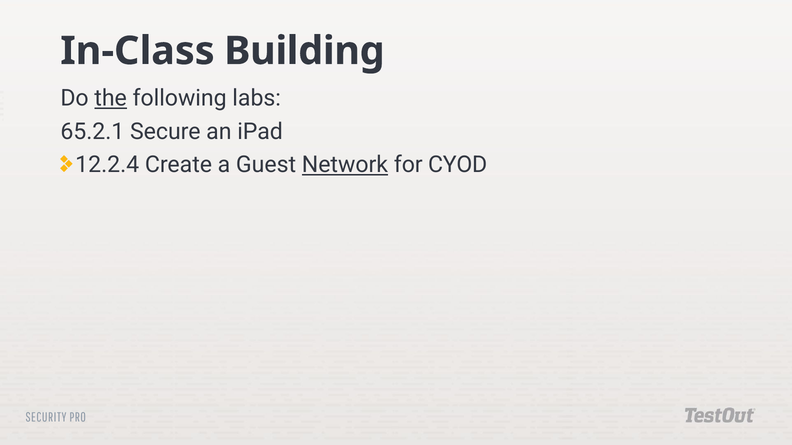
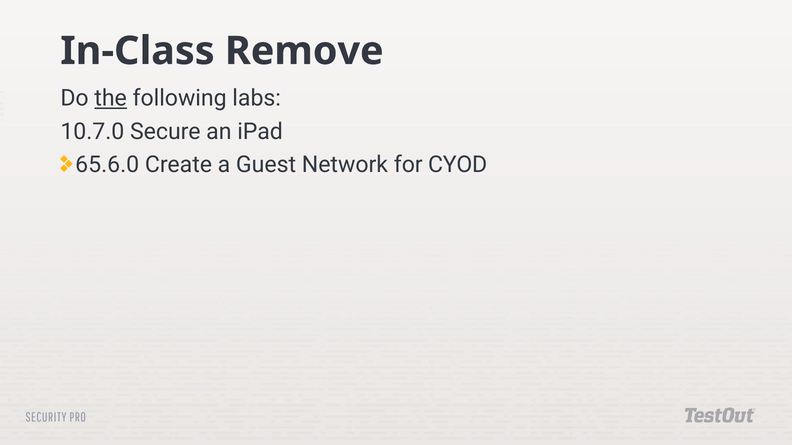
Building: Building -> Remove
65.2.1: 65.2.1 -> 10.7.0
12.2.4: 12.2.4 -> 65.6.0
Network underline: present -> none
